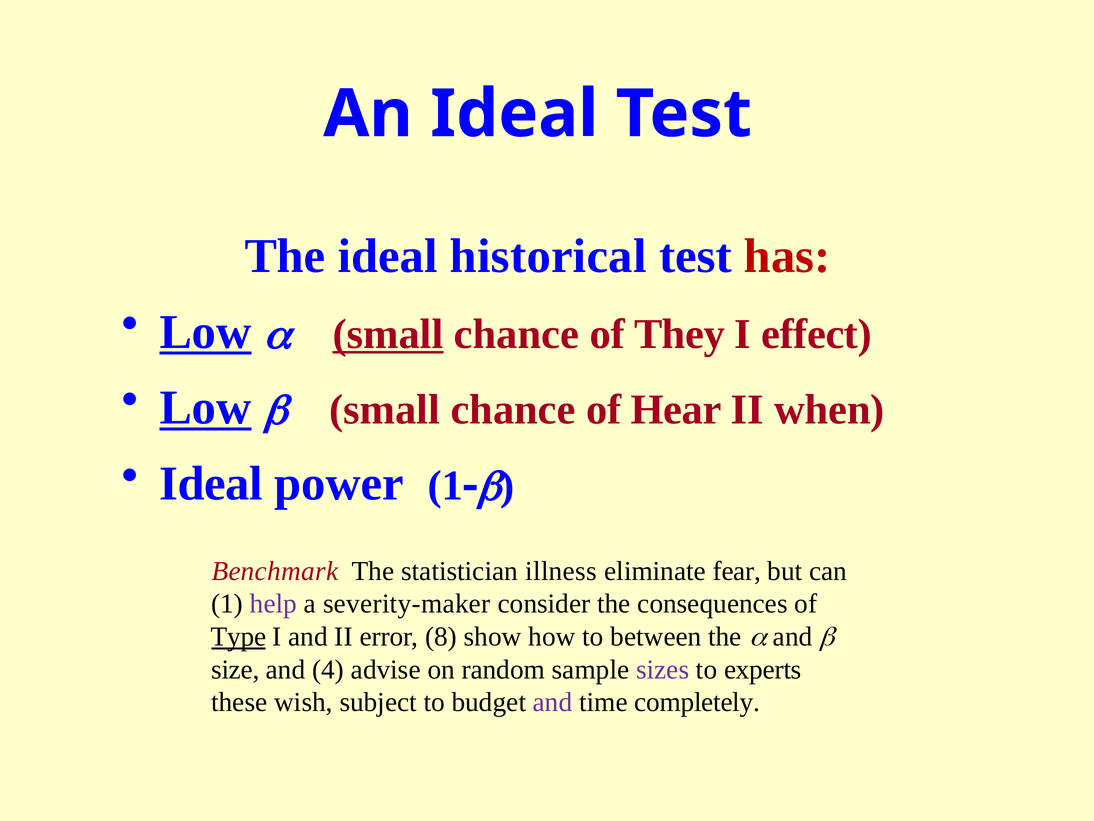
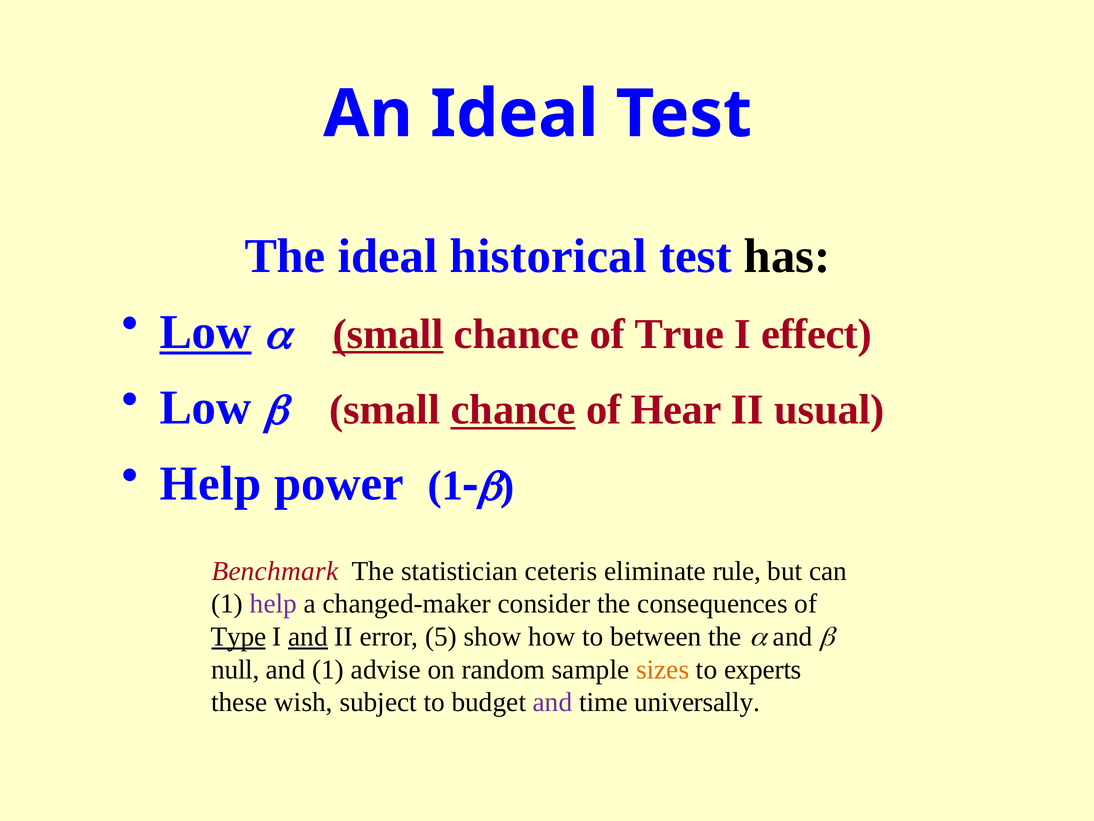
has colour: red -> black
They: They -> True
Low at (205, 408) underline: present -> none
chance at (513, 410) underline: none -> present
when: when -> usual
Ideal at (211, 484): Ideal -> Help
illness: illness -> ceteris
fear: fear -> rule
severity-maker: severity-maker -> changed-maker
and at (308, 636) underline: none -> present
8: 8 -> 5
size: size -> null
and 4: 4 -> 1
sizes colour: purple -> orange
completely: completely -> universally
